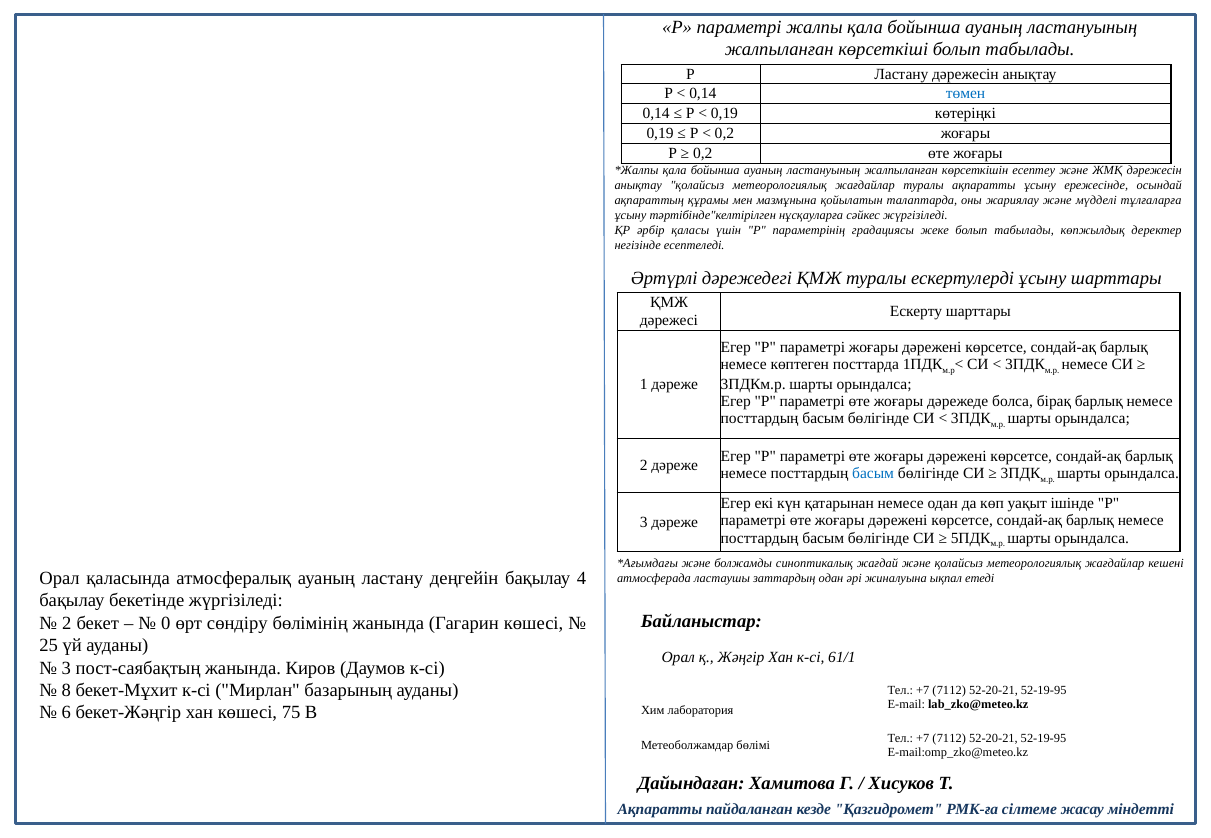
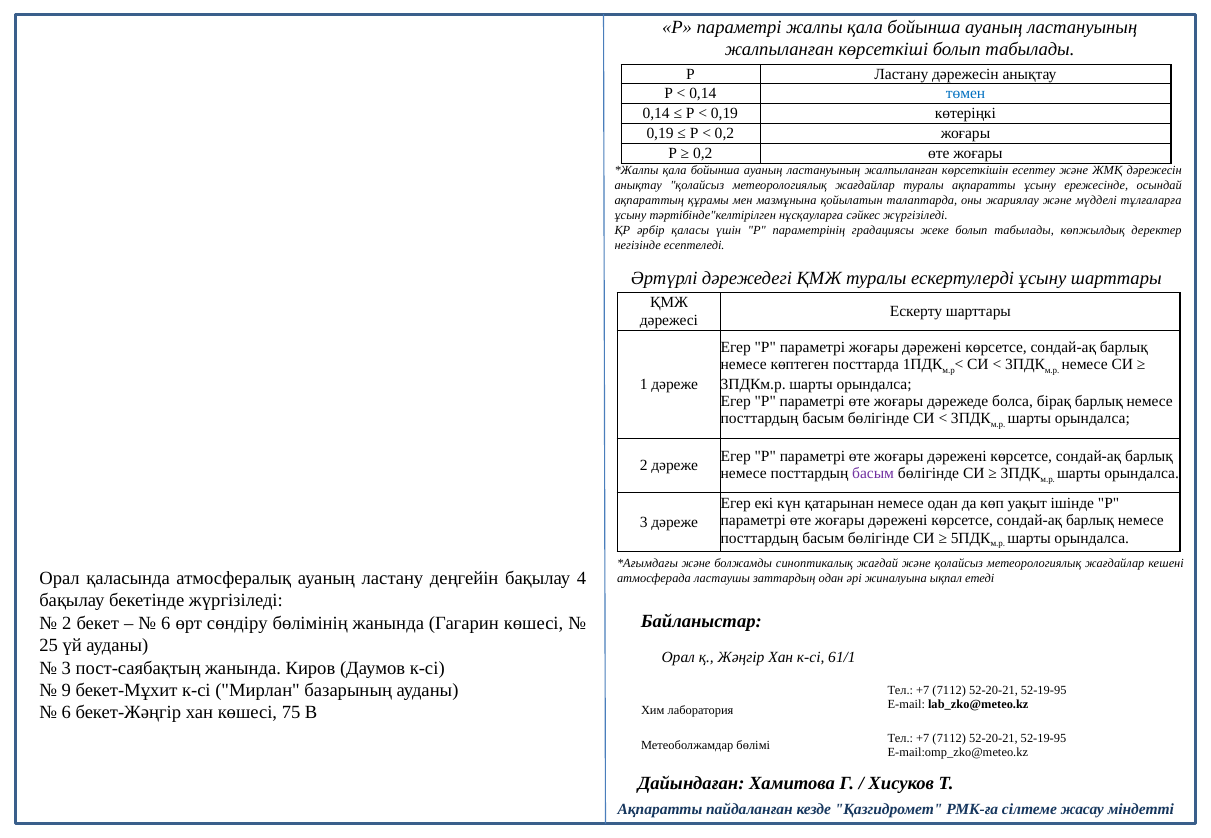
басым at (873, 473) colour: blue -> purple
0 at (166, 623): 0 -> 6
8: 8 -> 9
